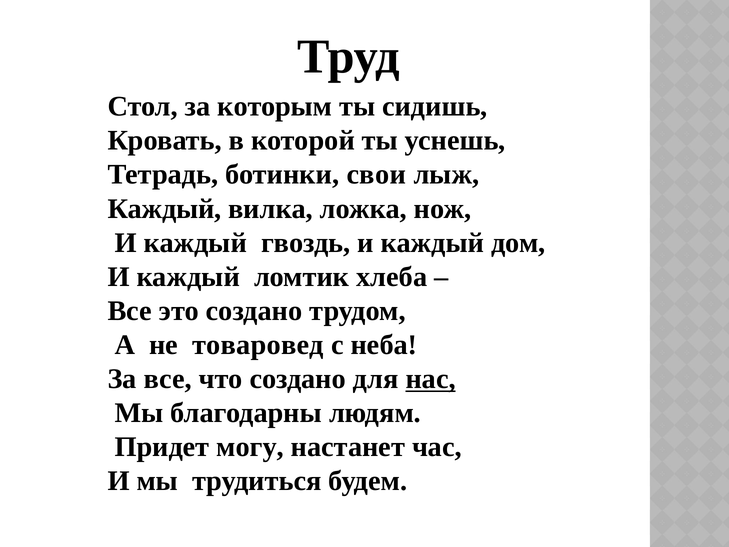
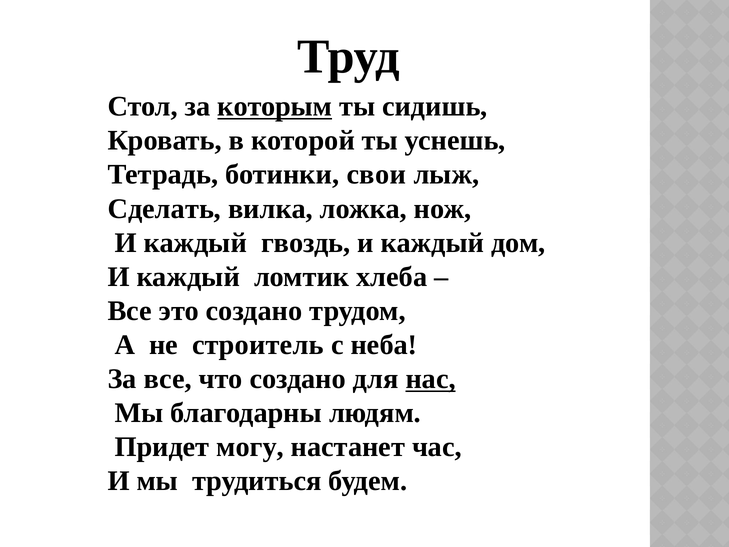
которым underline: none -> present
Каждый at (164, 209): Каждый -> Сделать
товаровед: товаровед -> строитель
